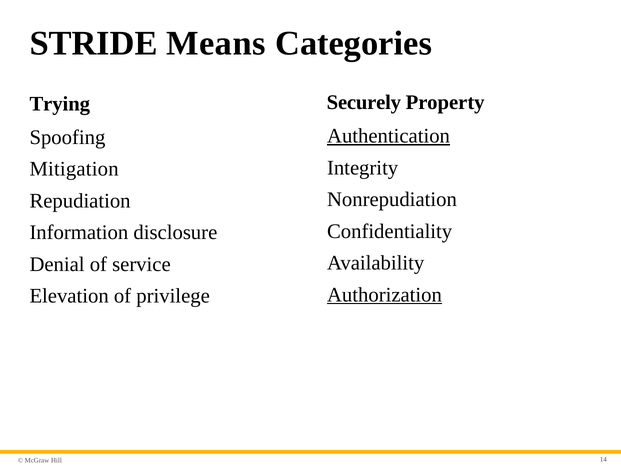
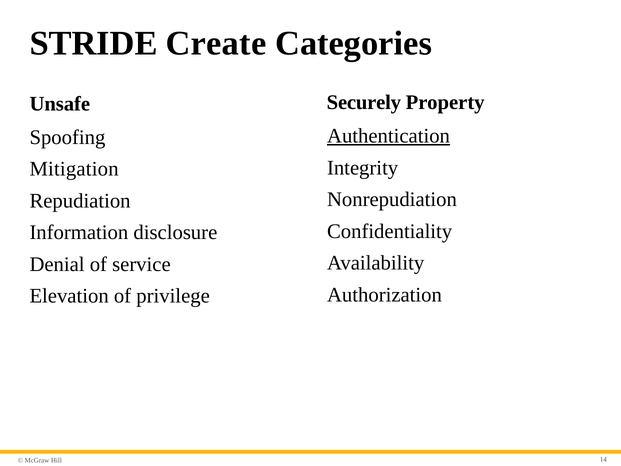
Means: Means -> Create
Trying: Trying -> Unsafe
Authorization underline: present -> none
